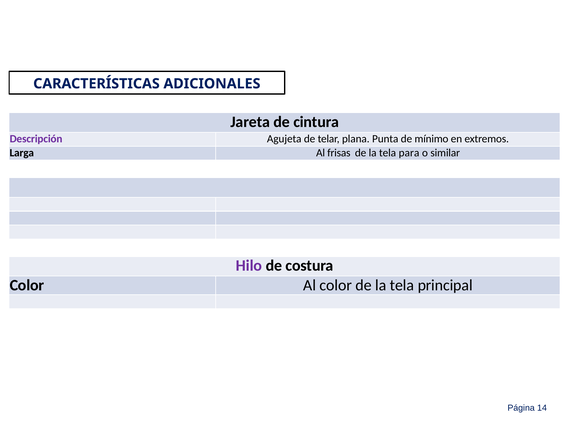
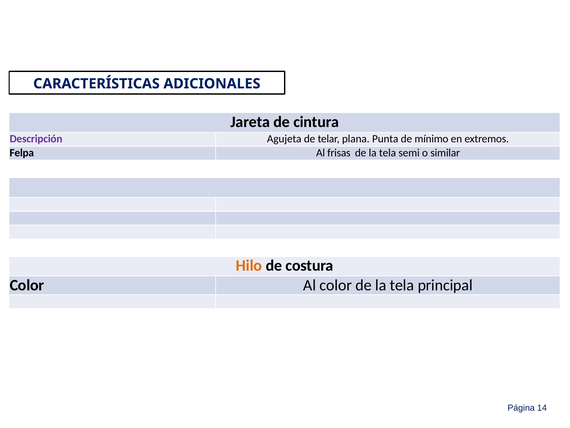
Larga: Larga -> Felpa
para: para -> semi
Hilo colour: purple -> orange
